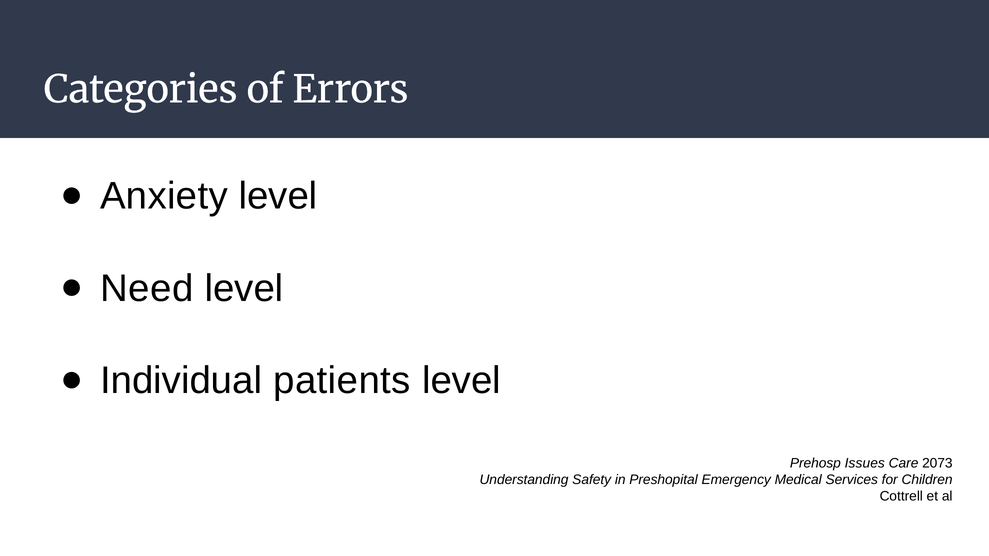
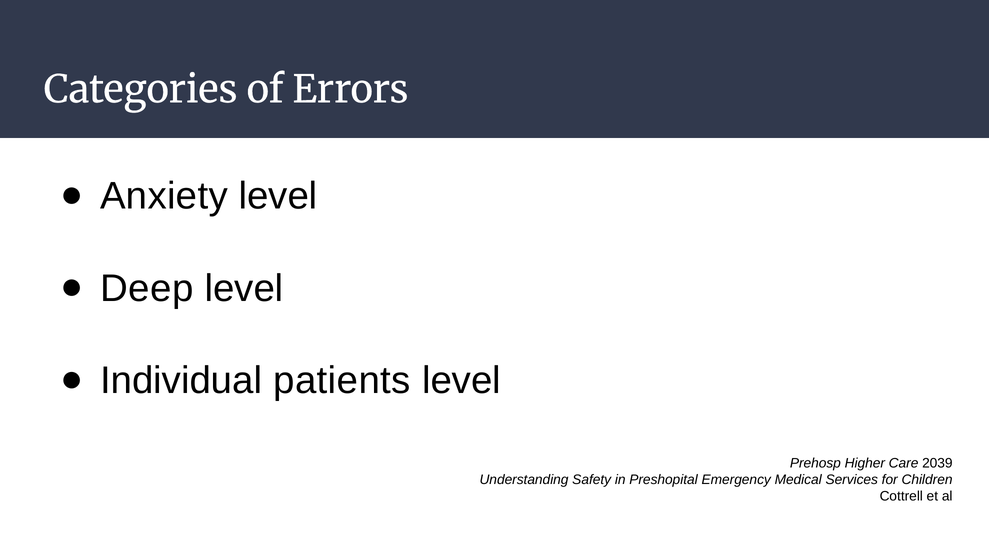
Need: Need -> Deep
Issues: Issues -> Higher
2073: 2073 -> 2039
